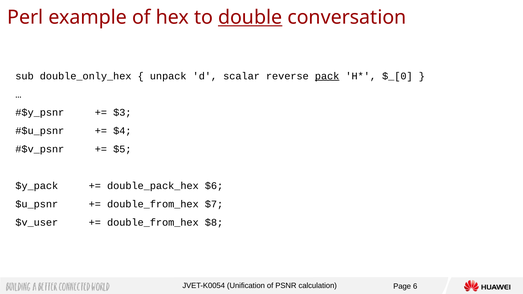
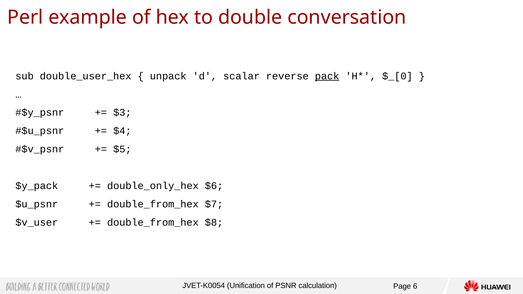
double underline: present -> none
double_only_hex: double_only_hex -> double_user_hex
double_pack_hex: double_pack_hex -> double_only_hex
